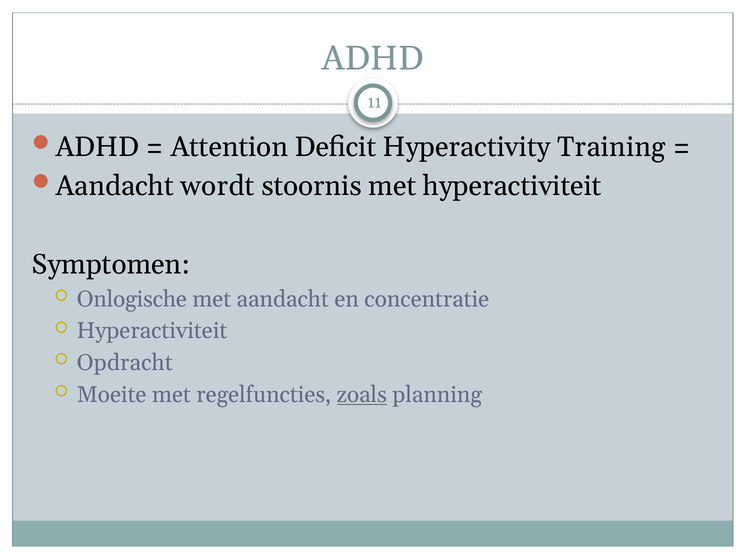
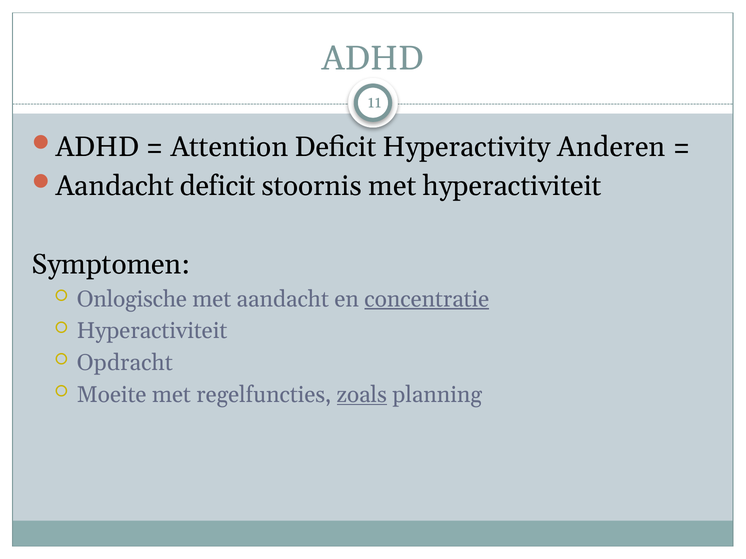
Training: Training -> Anderen
Aandacht wordt: wordt -> deficit
concentratie underline: none -> present
